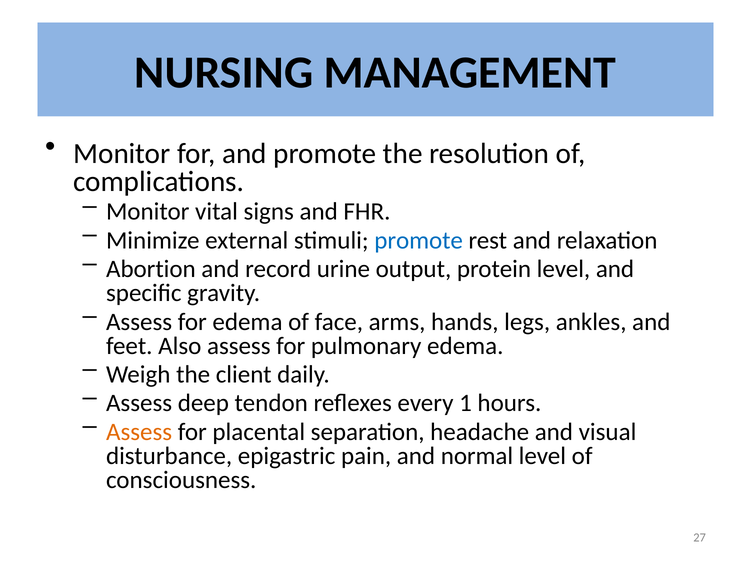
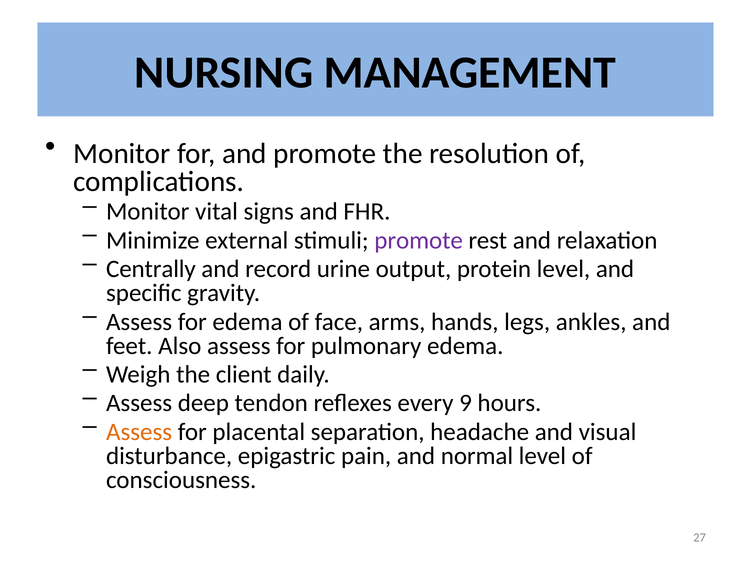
promote at (419, 240) colour: blue -> purple
Abortion: Abortion -> Centrally
1: 1 -> 9
